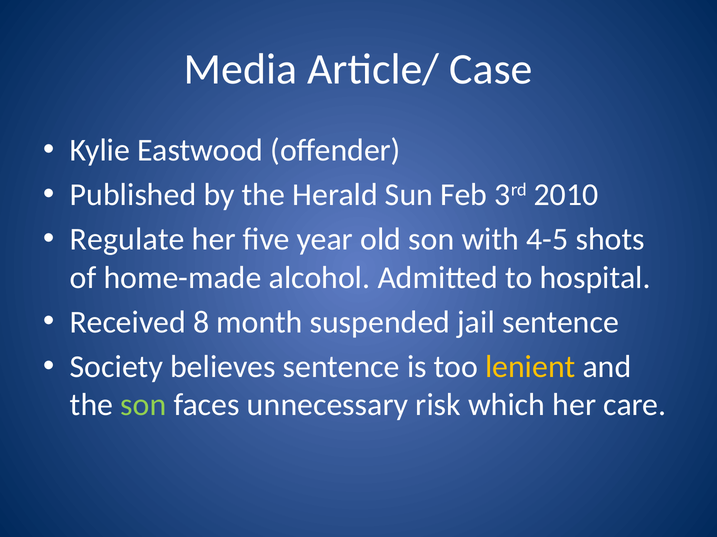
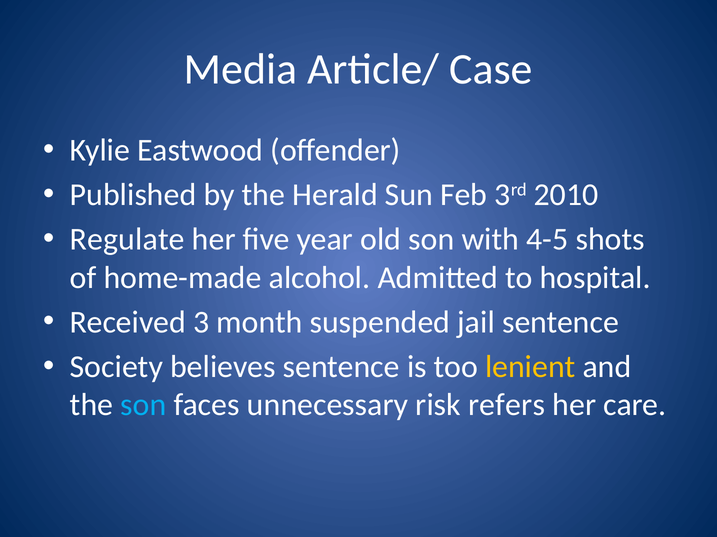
8: 8 -> 3
son at (143, 405) colour: light green -> light blue
which: which -> refers
